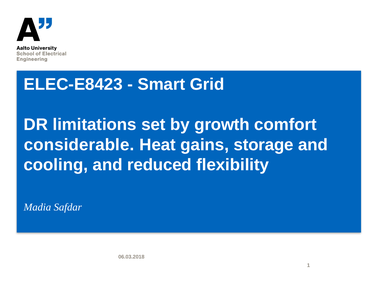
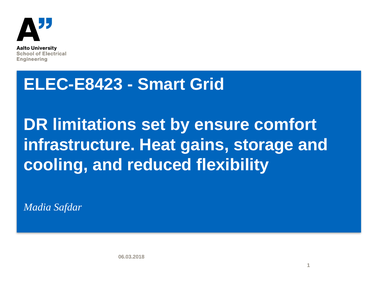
growth: growth -> ensure
considerable: considerable -> infrastructure
